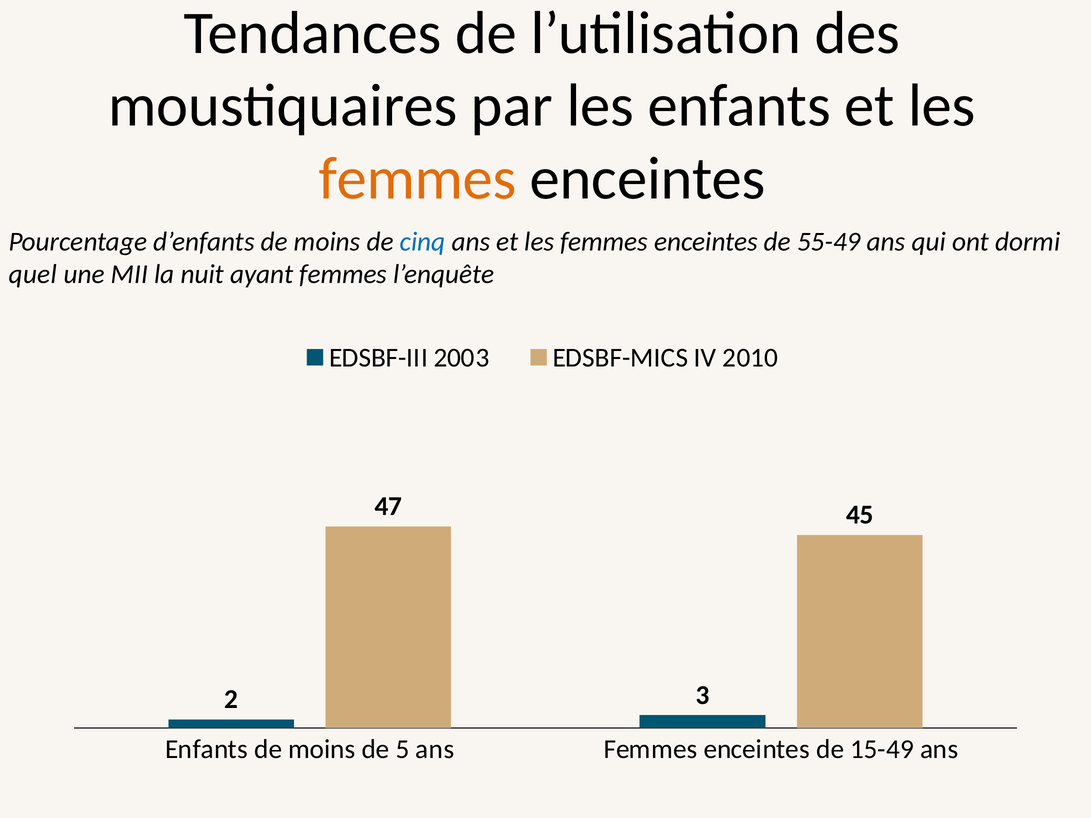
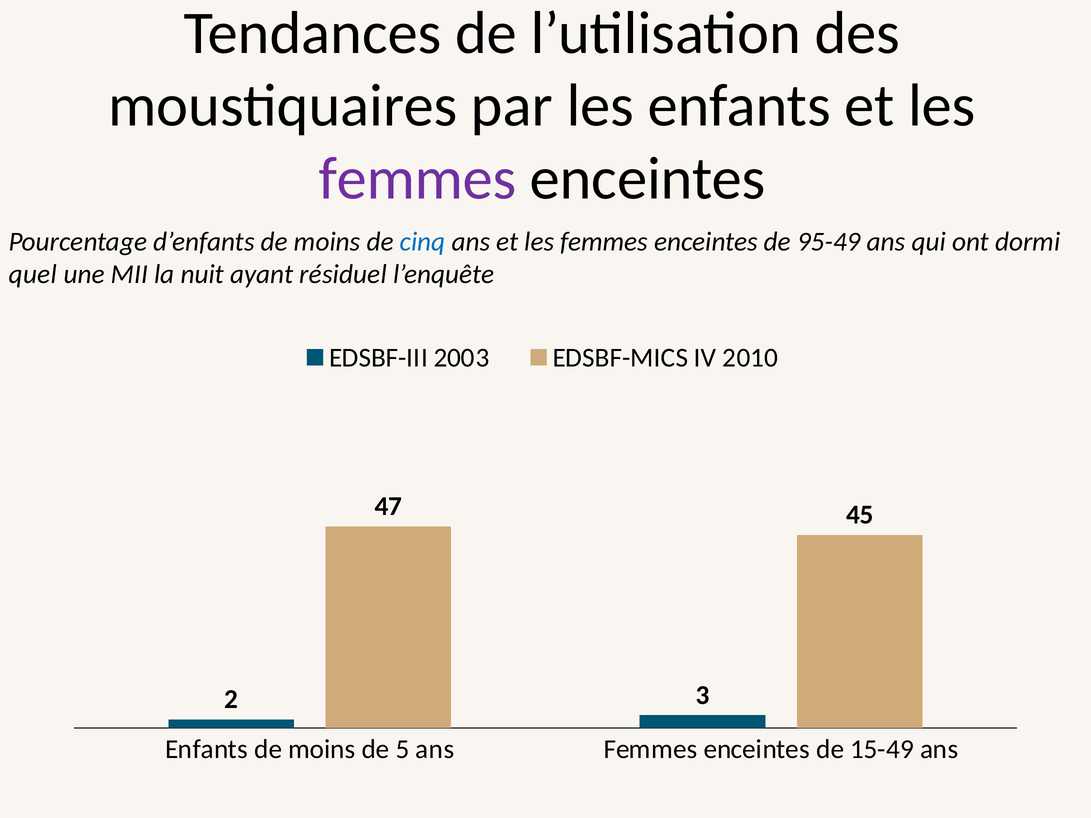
femmes at (417, 179) colour: orange -> purple
55-49: 55-49 -> 95-49
ayant femmes: femmes -> résiduel
